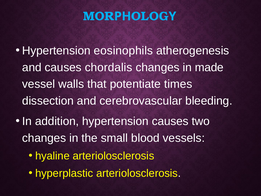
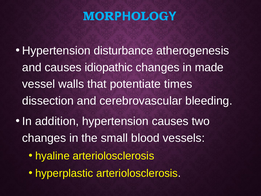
eosinophils: eosinophils -> disturbance
chordalis: chordalis -> idiopathic
